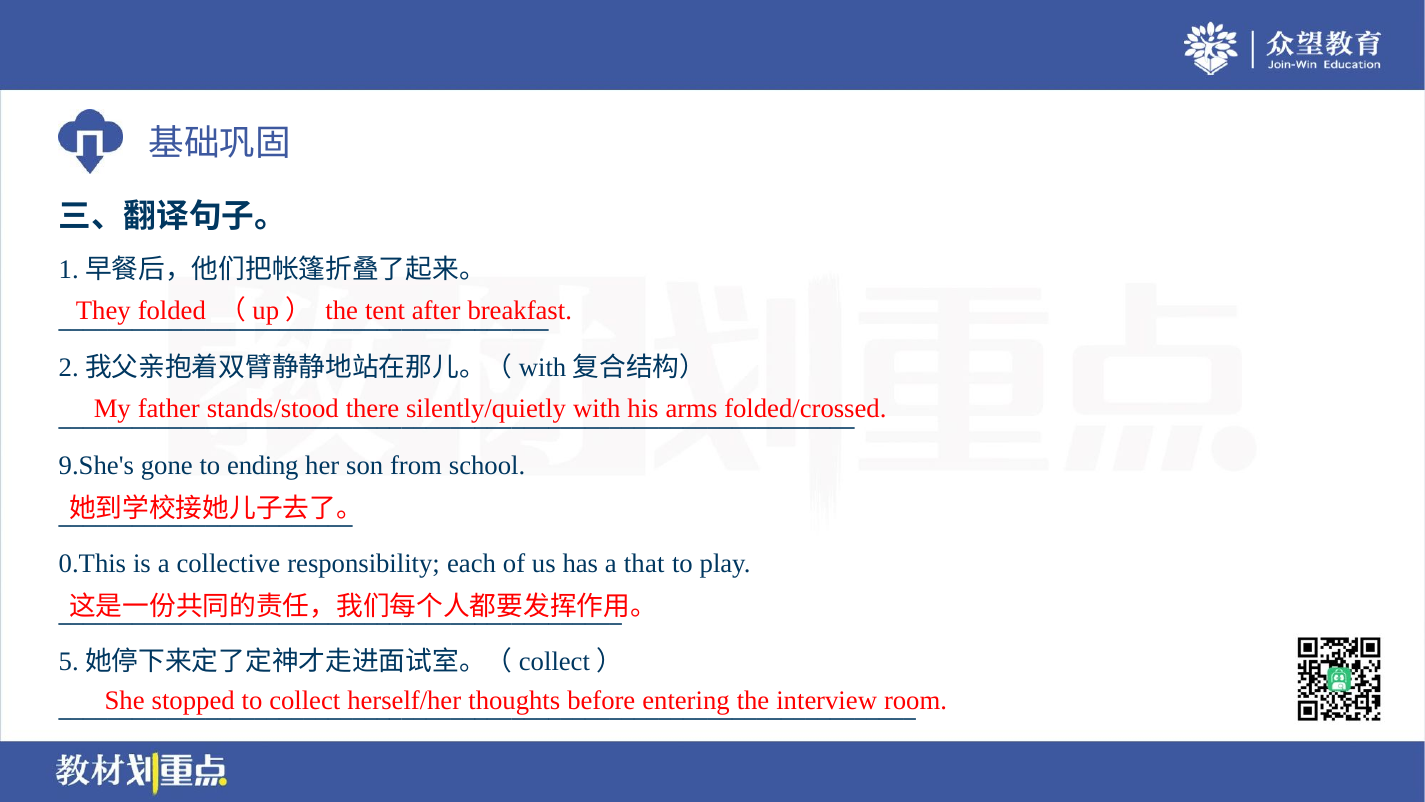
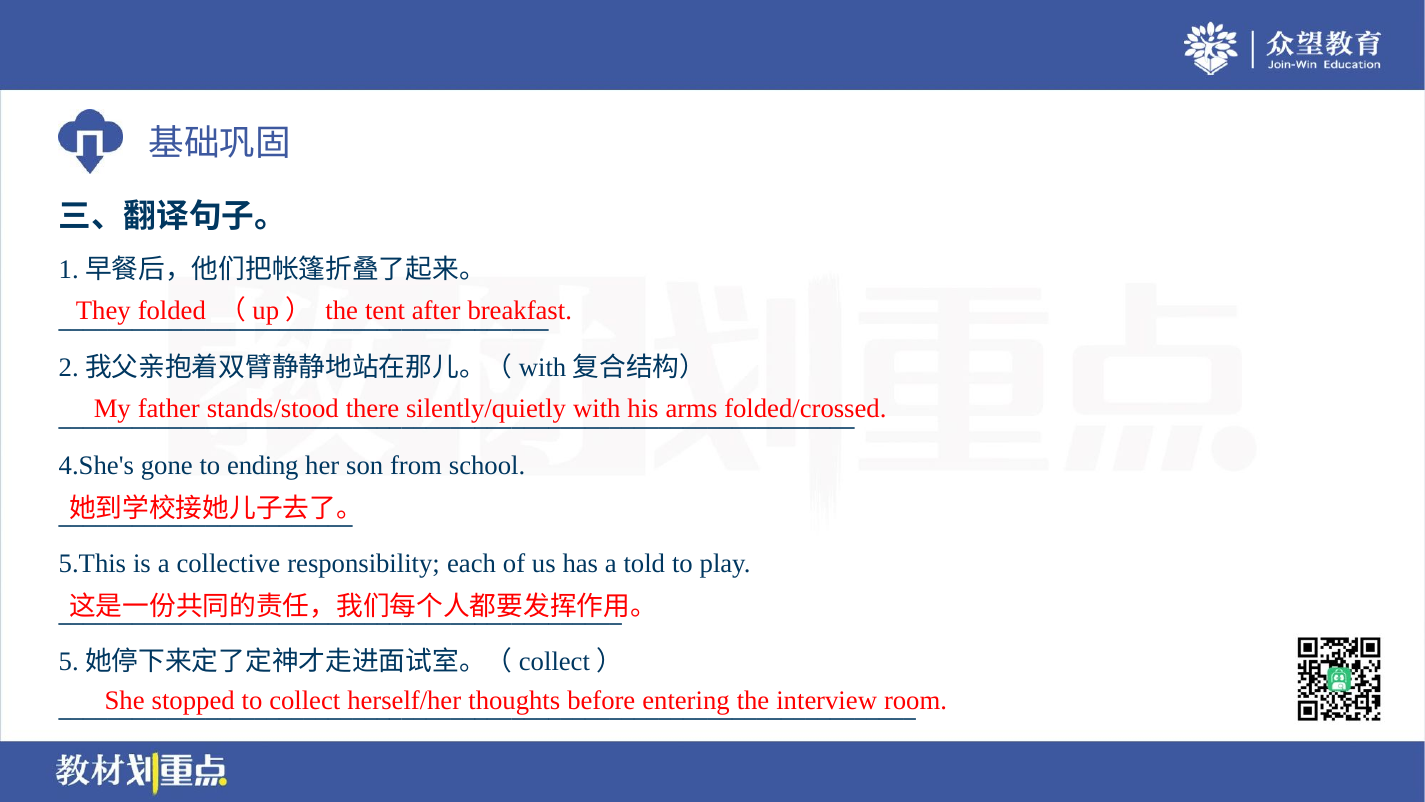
9.She's: 9.She's -> 4.She's
0.This: 0.This -> 5.This
that: that -> told
